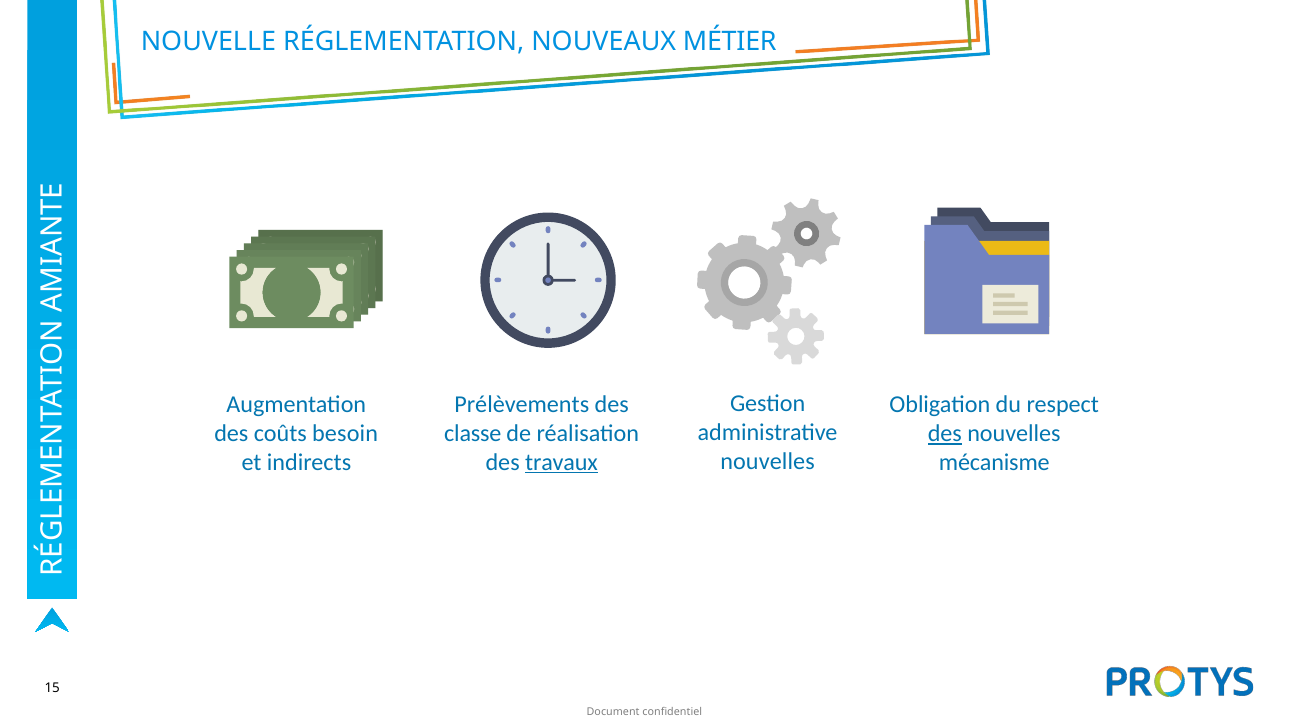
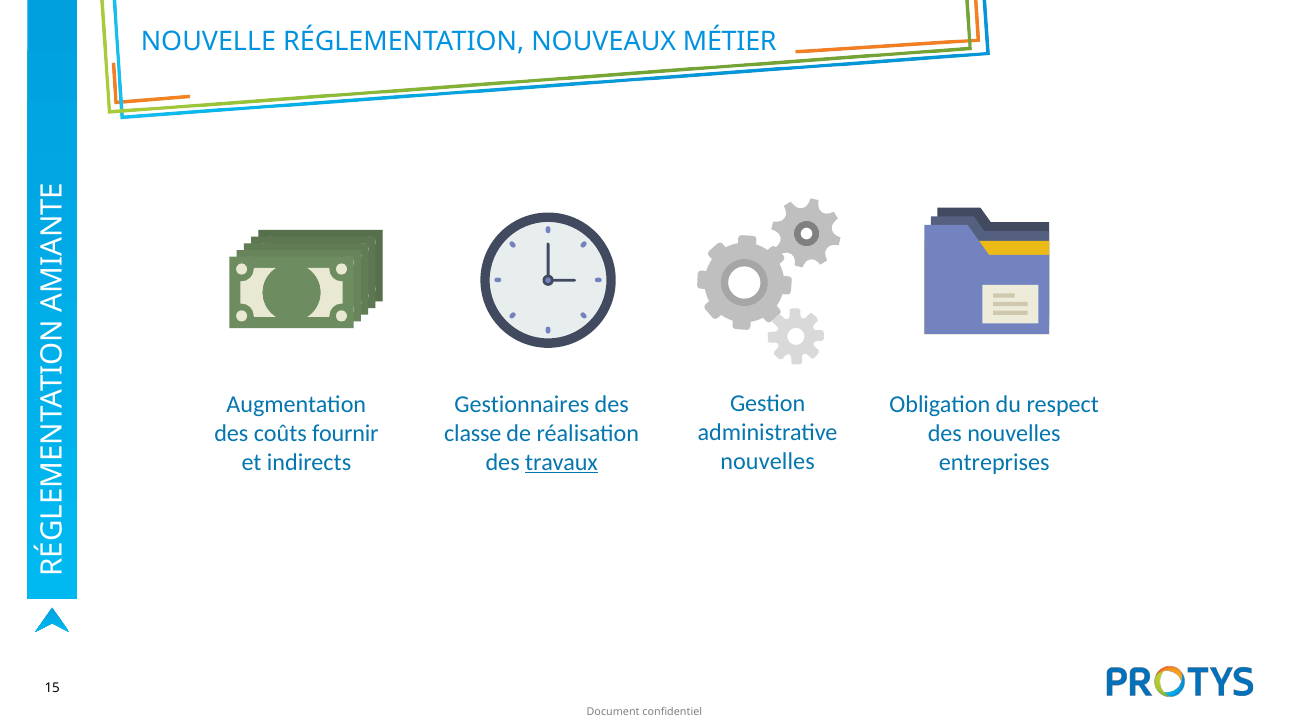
Prélèvements: Prélèvements -> Gestionnaires
besoin: besoin -> fournir
des at (945, 434) underline: present -> none
mécanisme: mécanisme -> entreprises
